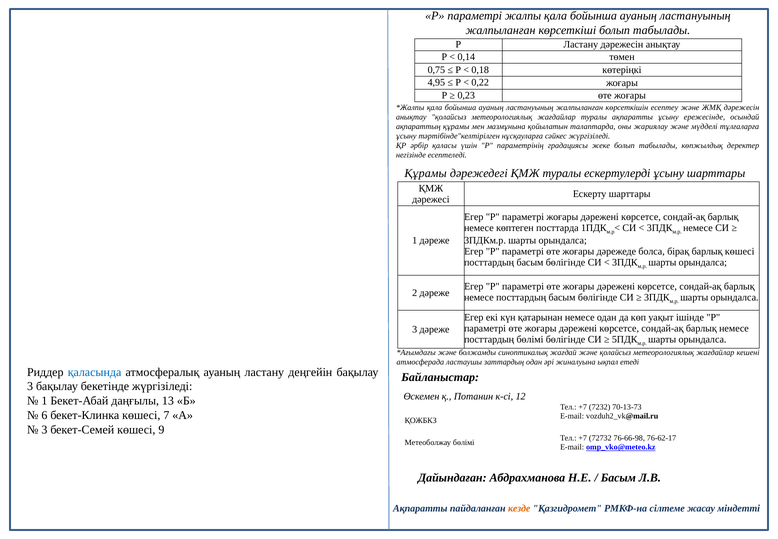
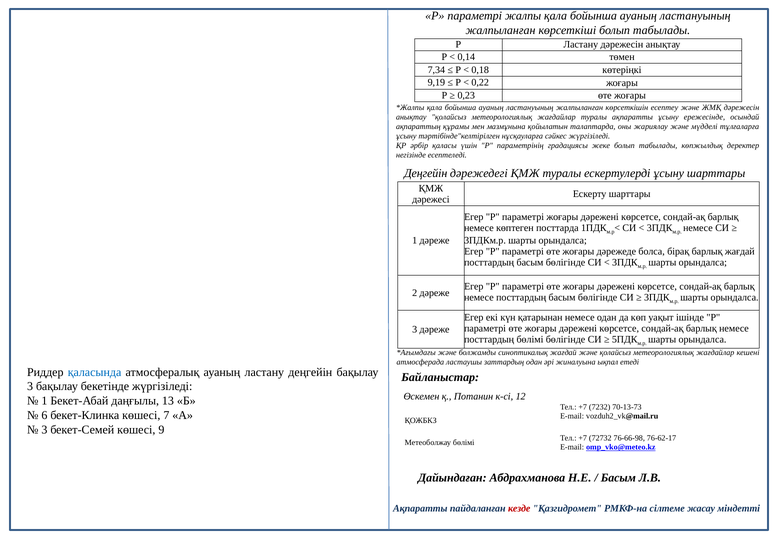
0,75: 0,75 -> 7,34
4,95: 4,95 -> 9,19
Құрамы at (426, 173): Құрамы -> Деңгейін
барлық көшесі: көшесі -> жағдай
кезде colour: orange -> red
